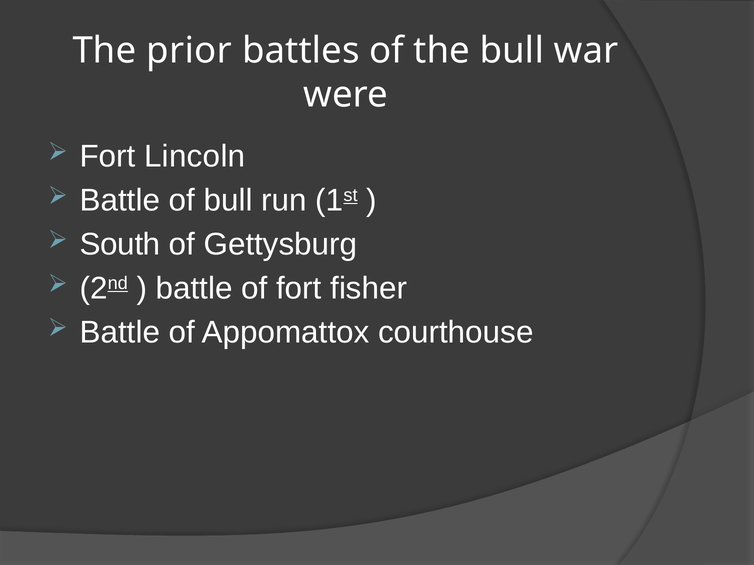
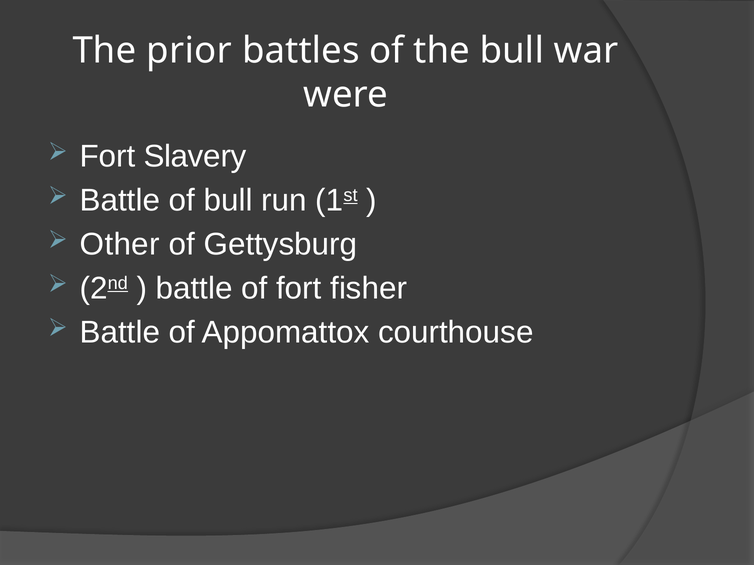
Lincoln: Lincoln -> Slavery
South: South -> Other
